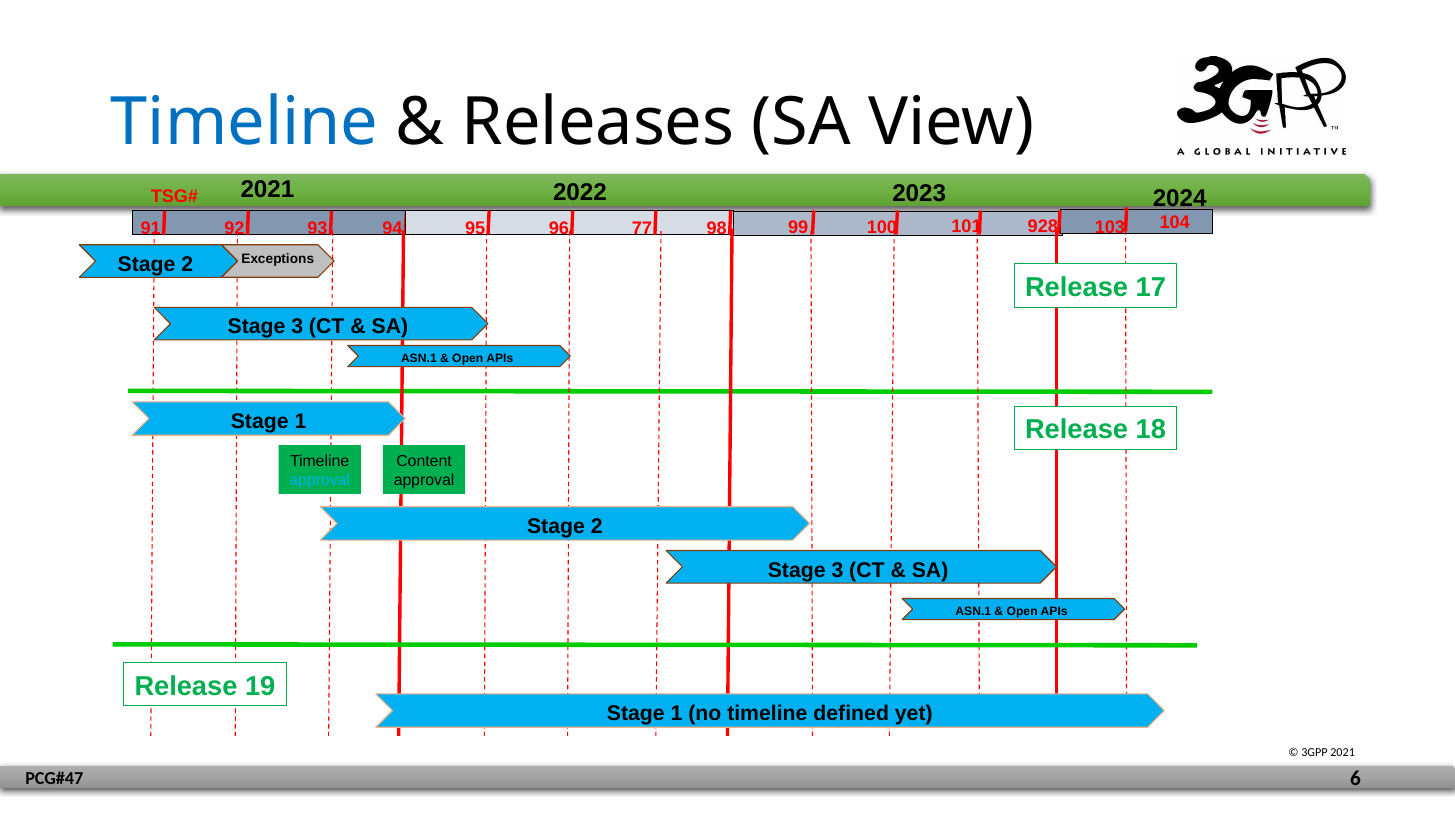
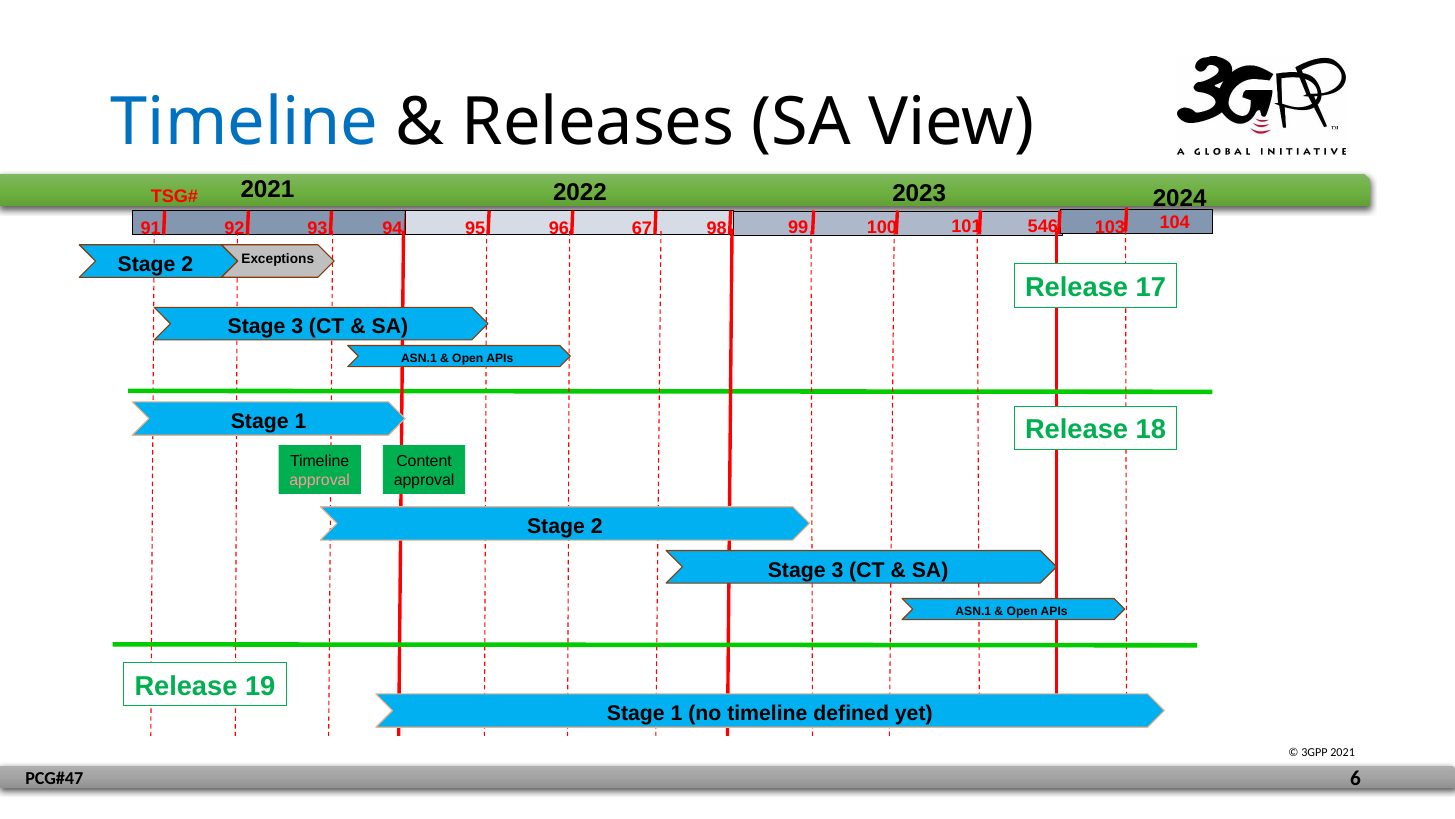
928: 928 -> 546
77: 77 -> 67
approval at (320, 480) colour: light blue -> pink
